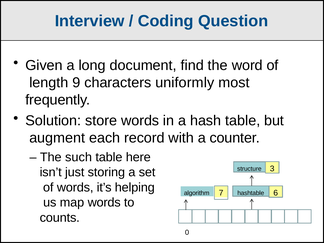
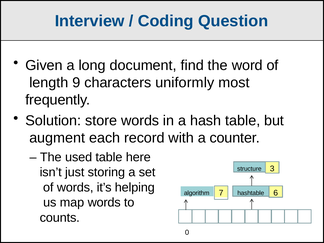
such: such -> used
